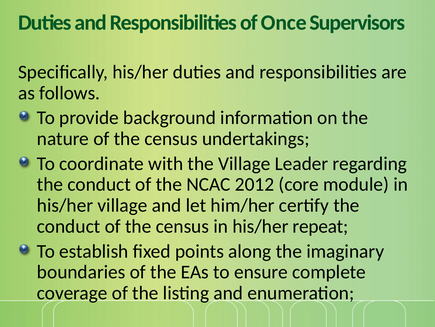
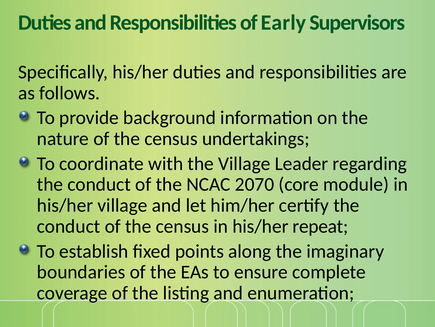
Once: Once -> Early
2012: 2012 -> 2070
